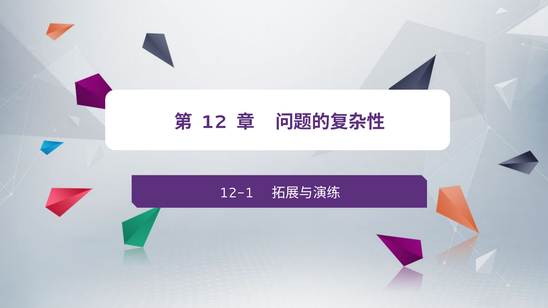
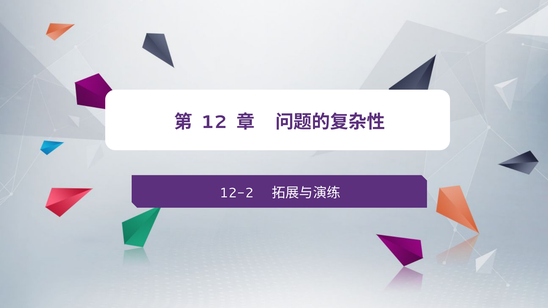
12-1: 12-1 -> 12-2
